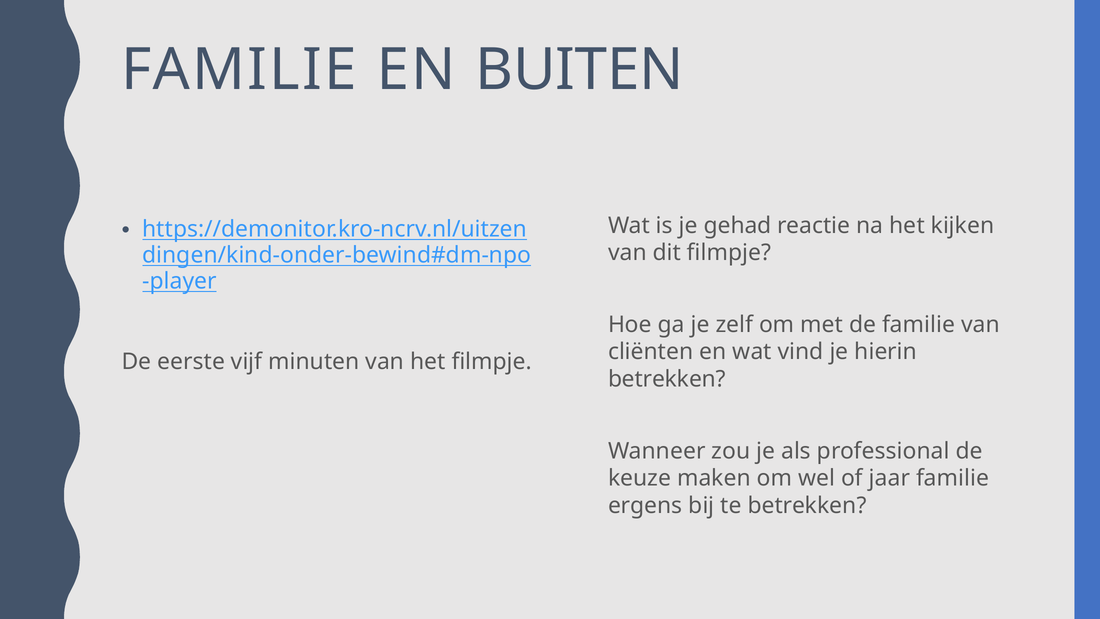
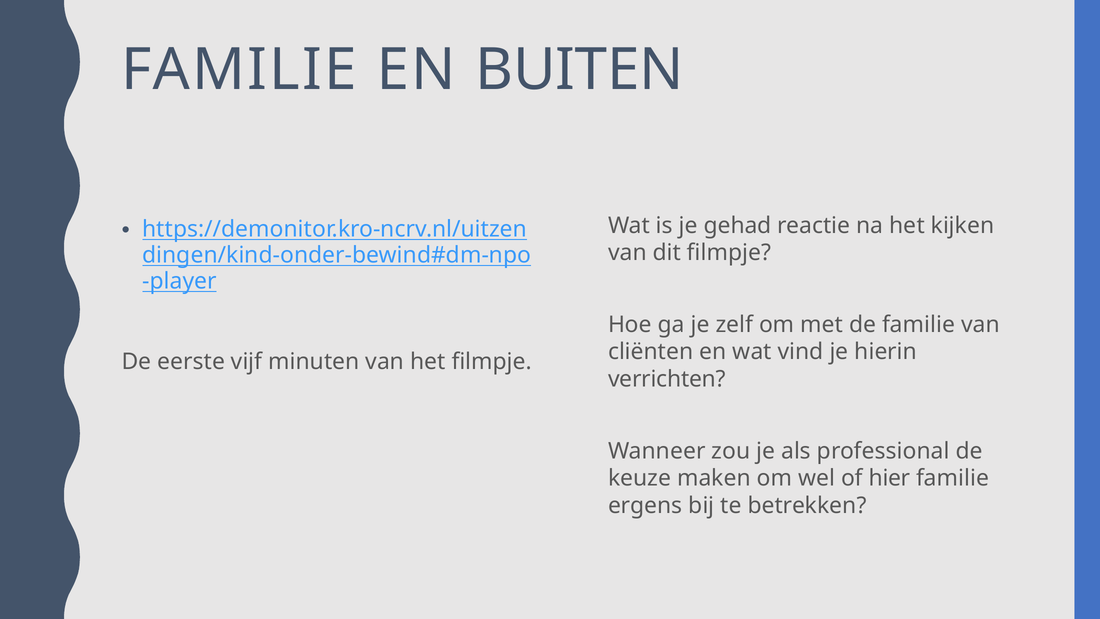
betrekken at (667, 379): betrekken -> verrichten
jaar: jaar -> hier
